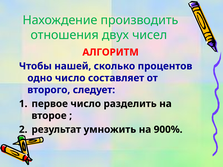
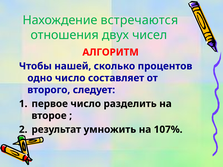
производить: производить -> встречаются
900%: 900% -> 107%
